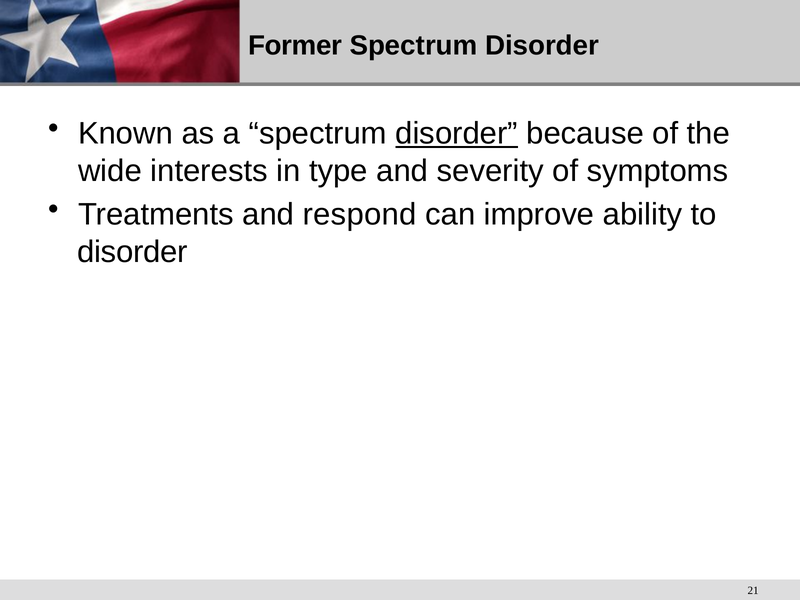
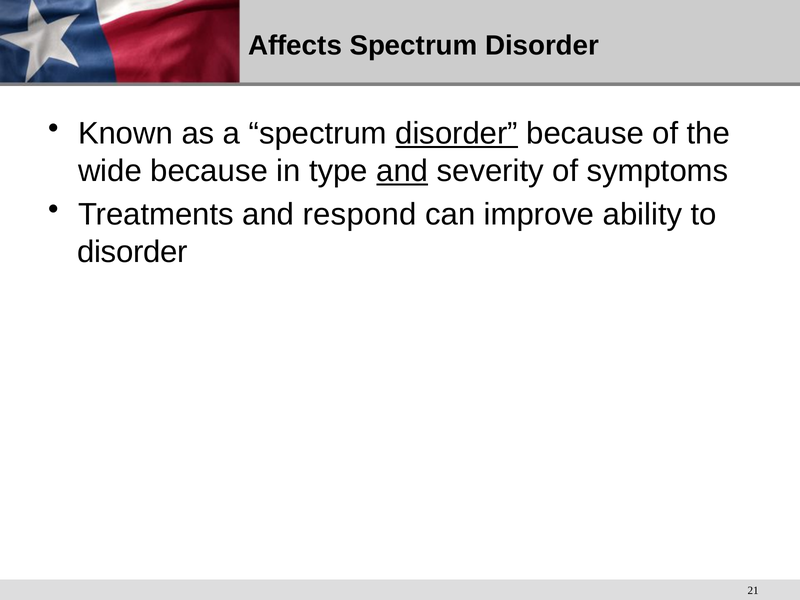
Former: Former -> Affects
wide interests: interests -> because
and at (402, 171) underline: none -> present
